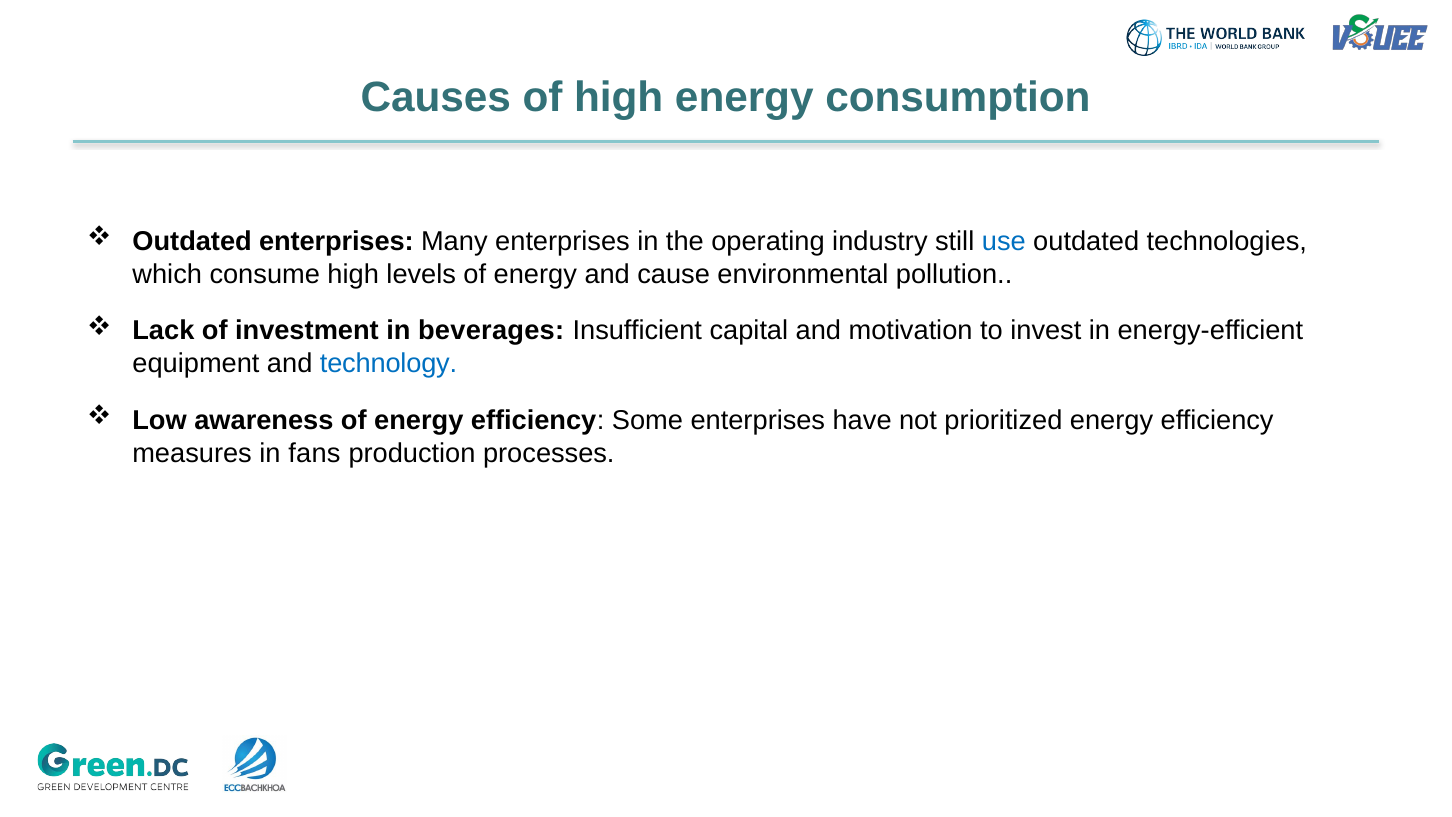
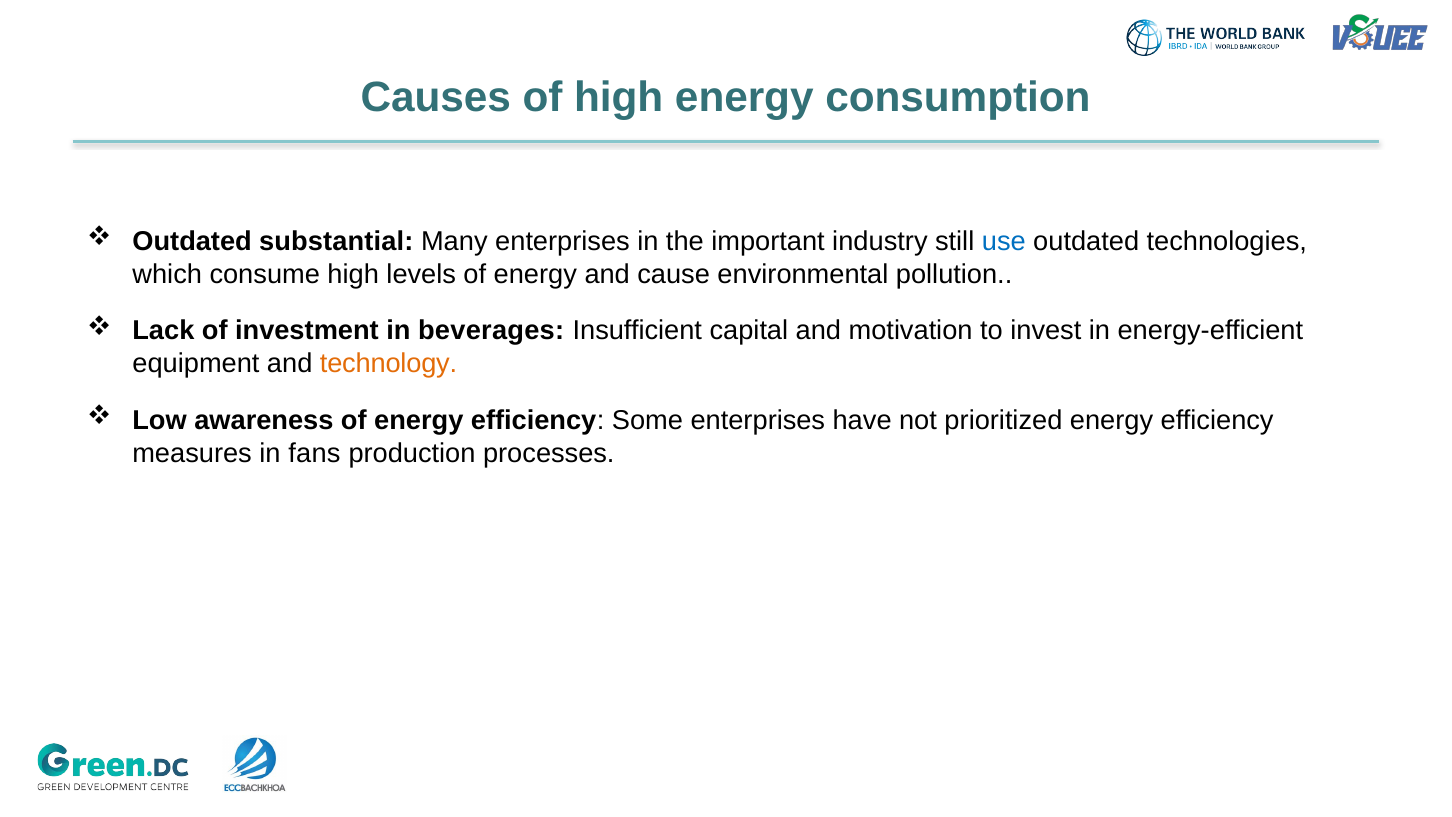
Outdated enterprises: enterprises -> substantial
operating: operating -> important
technology colour: blue -> orange
